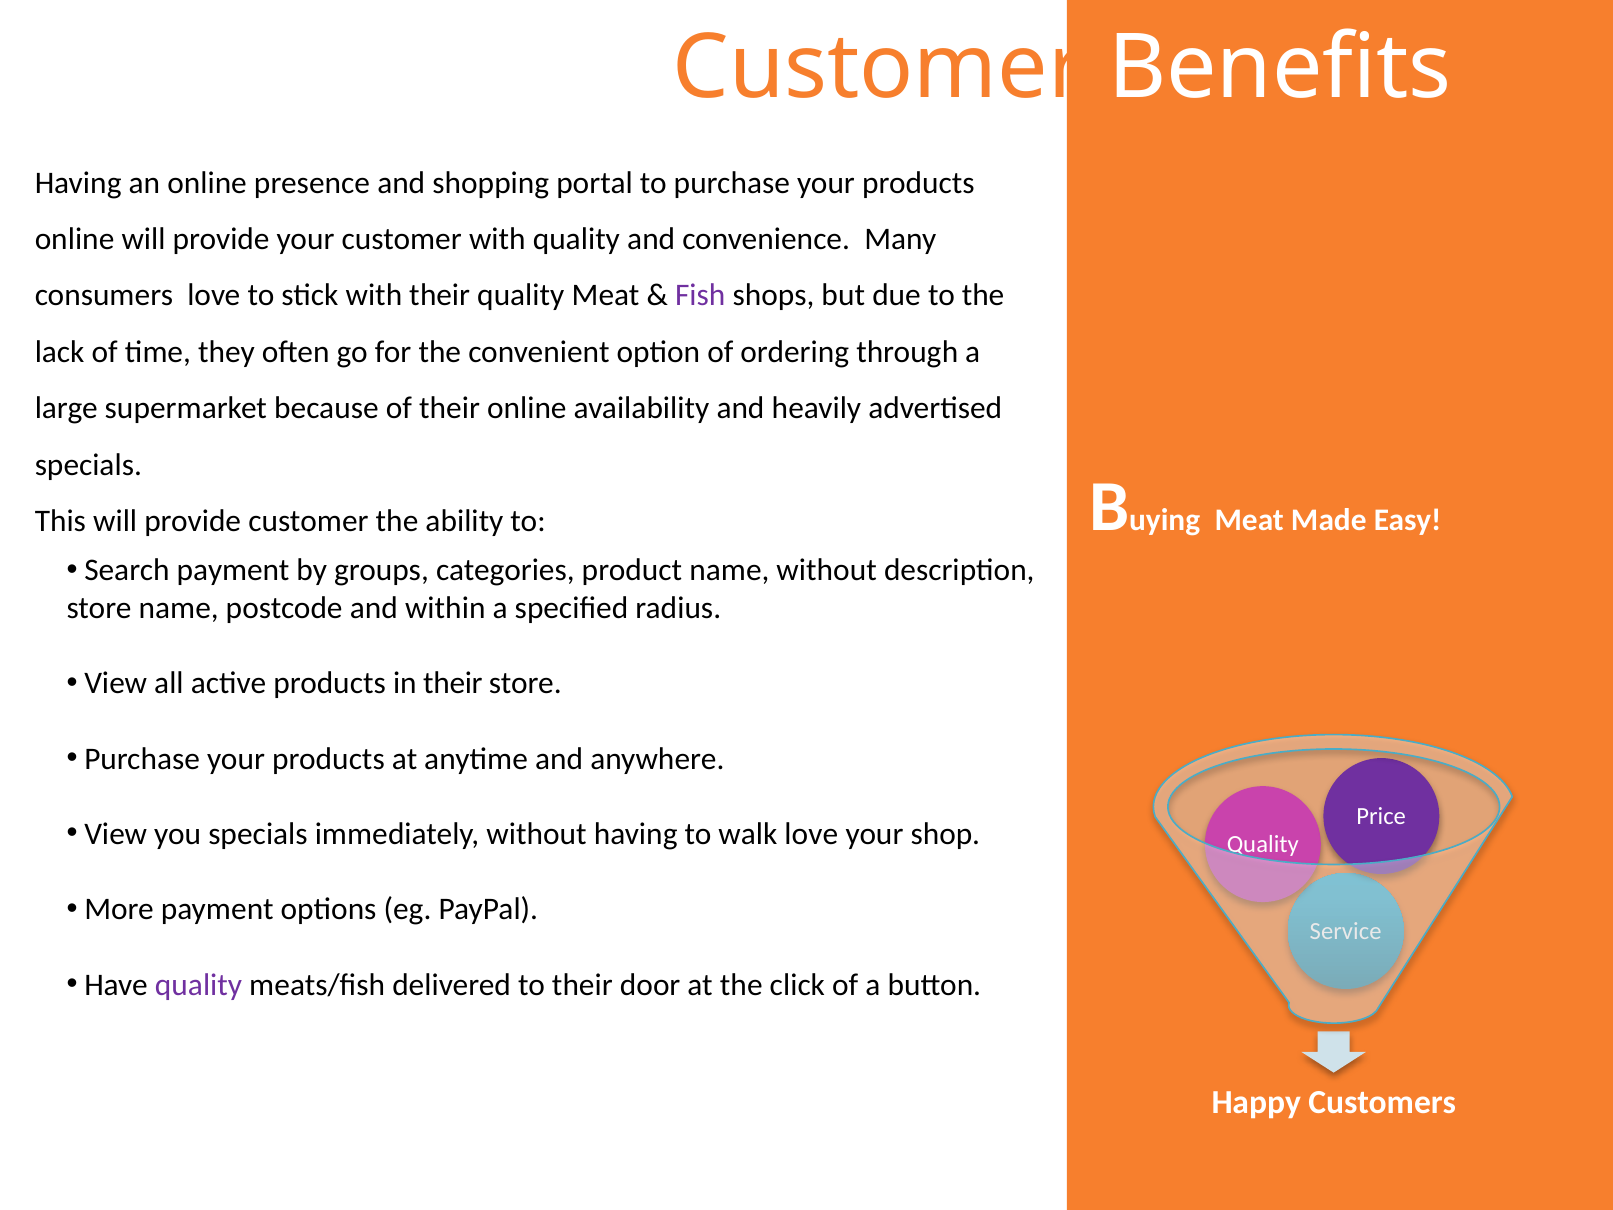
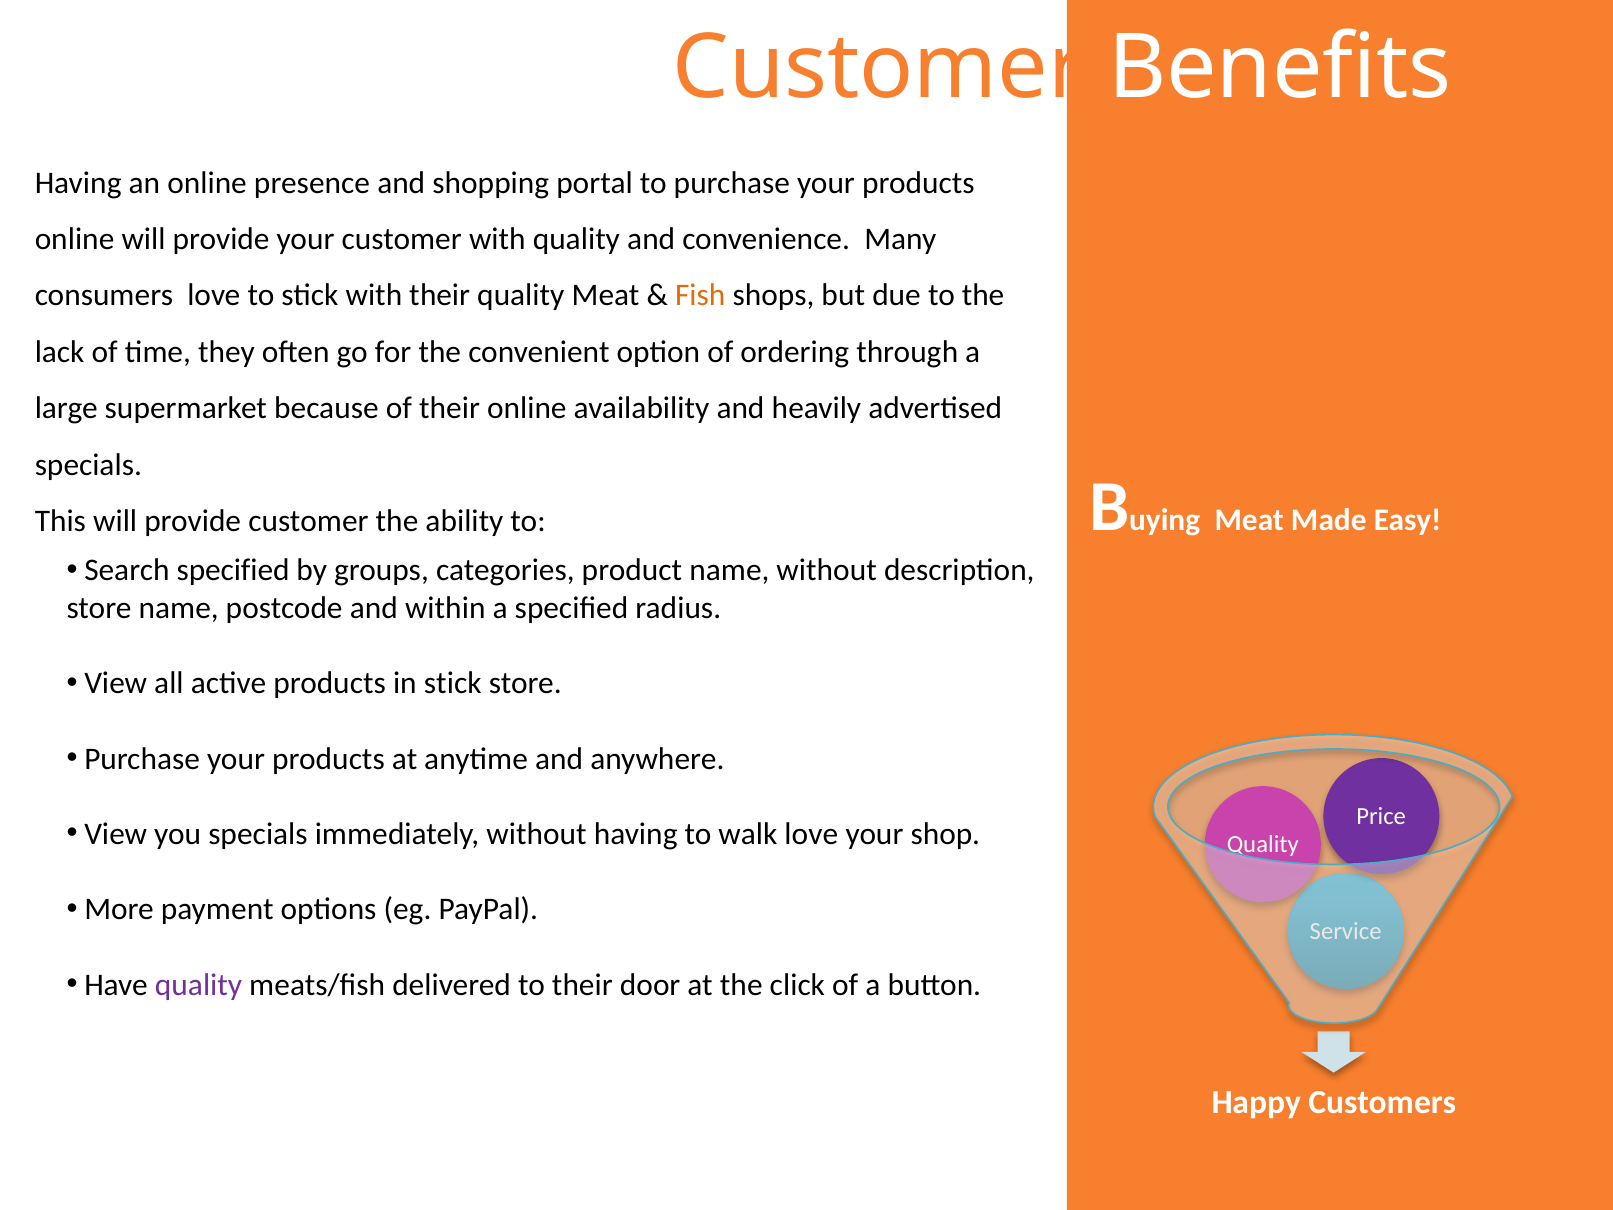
Fish colour: purple -> orange
Search payment: payment -> specified
in their: their -> stick
